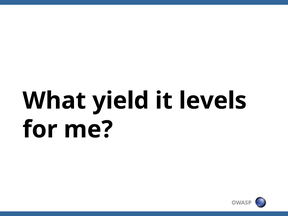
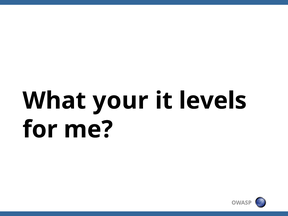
yield: yield -> your
